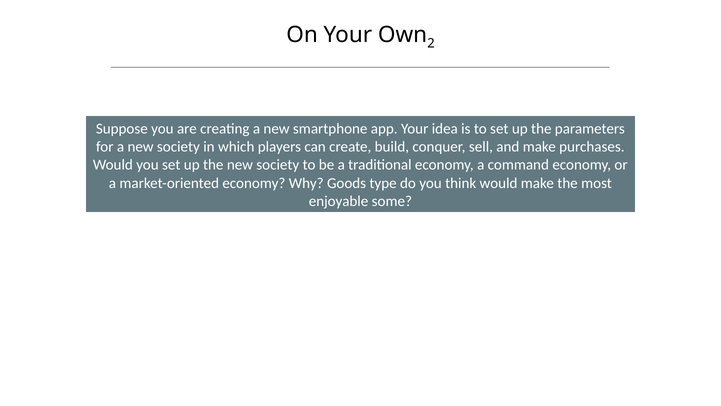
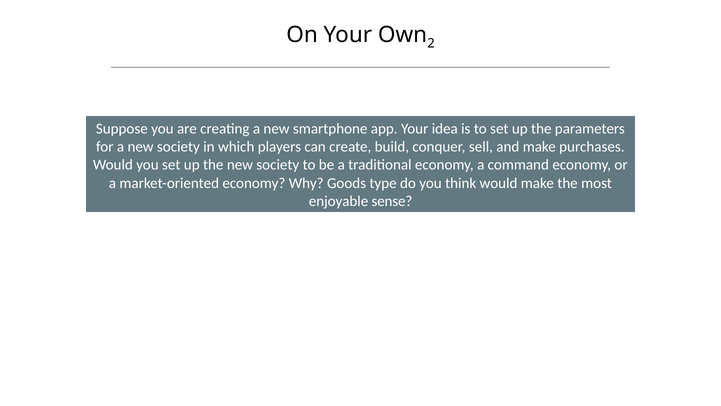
some: some -> sense
